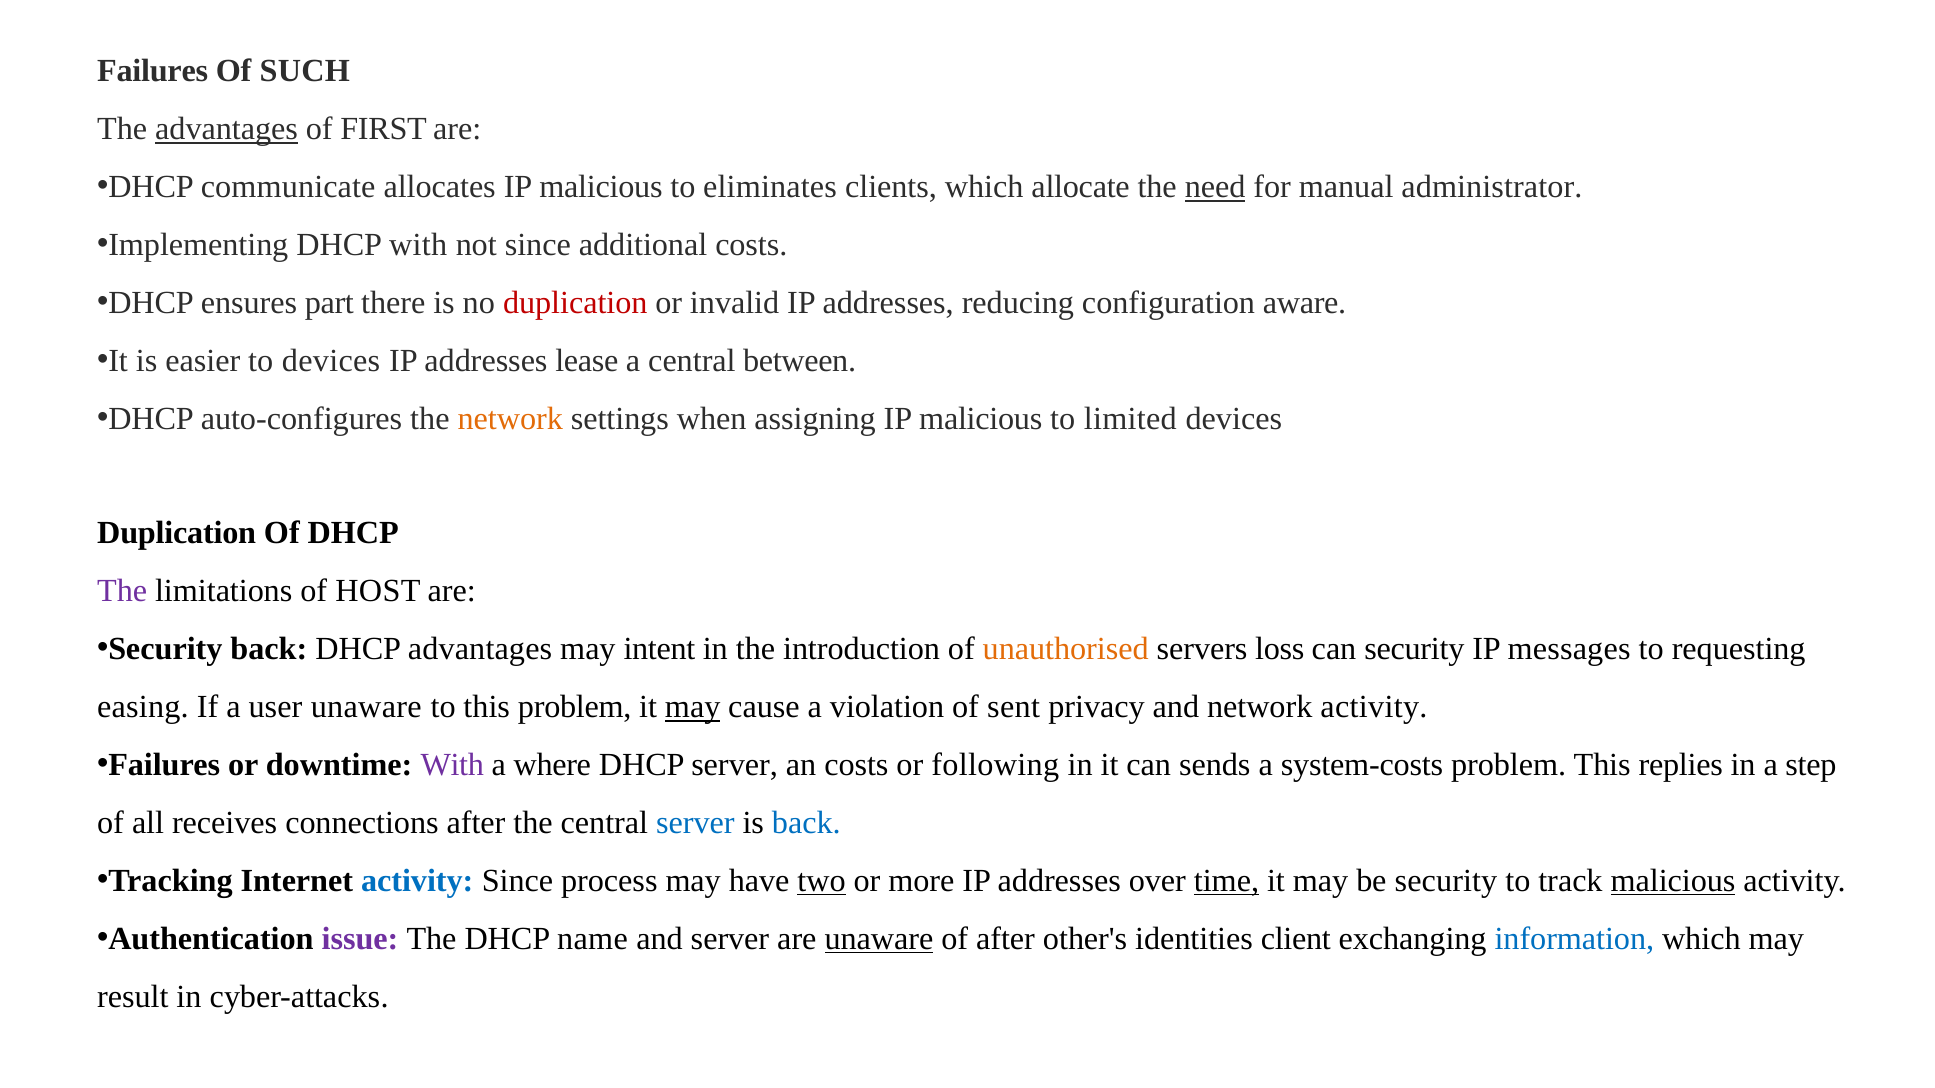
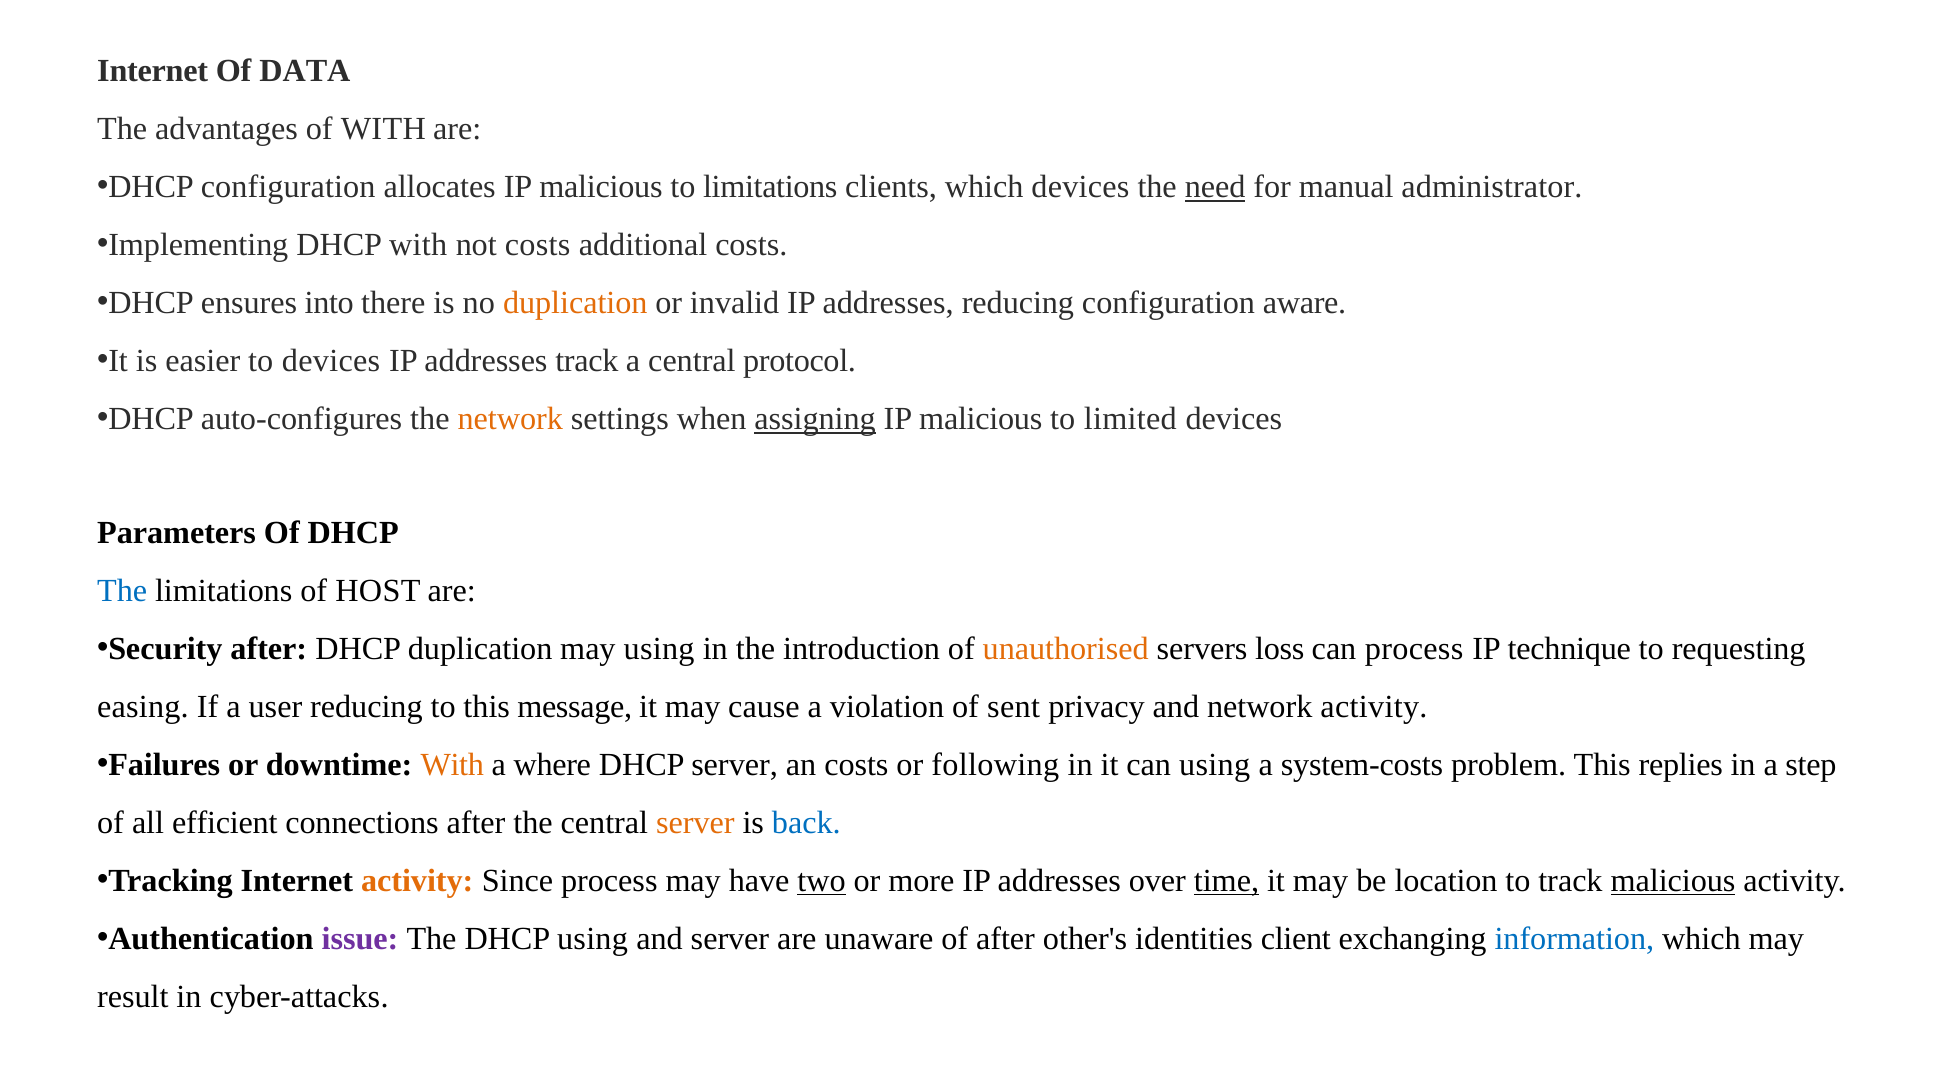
Failures at (153, 71): Failures -> Internet
SUCH: SUCH -> DATA
advantages at (227, 129) underline: present -> none
of FIRST: FIRST -> WITH
DHCP communicate: communicate -> configuration
to eliminates: eliminates -> limitations
which allocate: allocate -> devices
not since: since -> costs
part: part -> into
duplication at (575, 303) colour: red -> orange
addresses lease: lease -> track
between: between -> protocol
assigning underline: none -> present
Duplication at (177, 533): Duplication -> Parameters
The at (122, 591) colour: purple -> blue
Security back: back -> after
DHCP advantages: advantages -> duplication
may intent: intent -> using
can security: security -> process
messages: messages -> technique
user unaware: unaware -> reducing
this problem: problem -> message
may at (693, 707) underline: present -> none
With at (452, 765) colour: purple -> orange
can sends: sends -> using
receives: receives -> efficient
server at (695, 823) colour: blue -> orange
activity at (417, 881) colour: blue -> orange
be security: security -> location
DHCP name: name -> using
unaware at (879, 939) underline: present -> none
